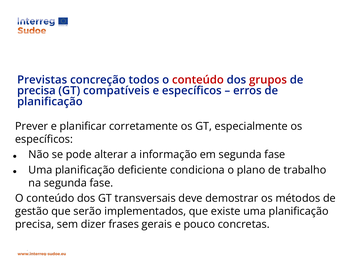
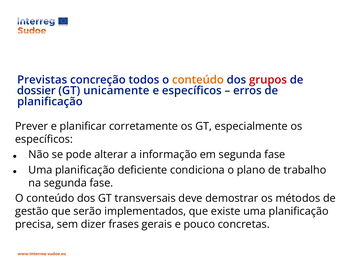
conteúdo at (198, 80) colour: red -> orange
precisa at (36, 91): precisa -> dossier
compatíveis: compatíveis -> unicamente
